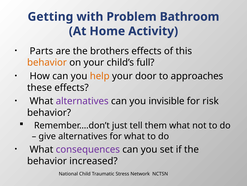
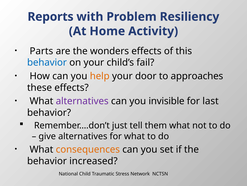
Getting: Getting -> Reports
Bathroom: Bathroom -> Resiliency
brothers: brothers -> wonders
behavior at (47, 62) colour: orange -> blue
full: full -> fail
risk: risk -> last
consequences colour: purple -> orange
